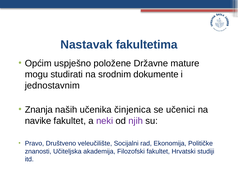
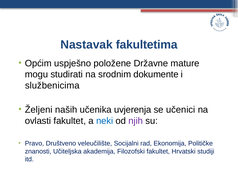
jednostavnim: jednostavnim -> službenicima
Znanja: Znanja -> Željeni
činjenica: činjenica -> uvjerenja
navike: navike -> ovlasti
neki colour: purple -> blue
